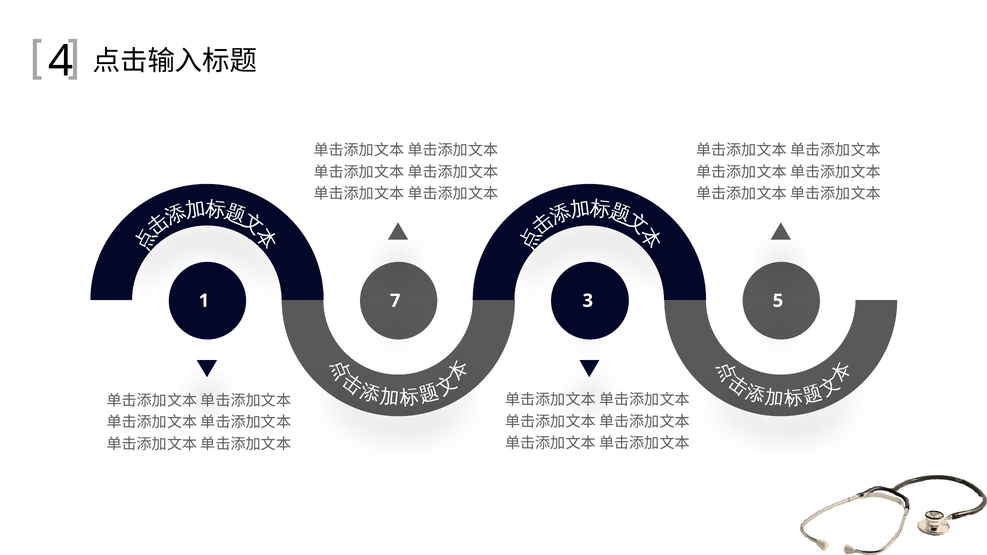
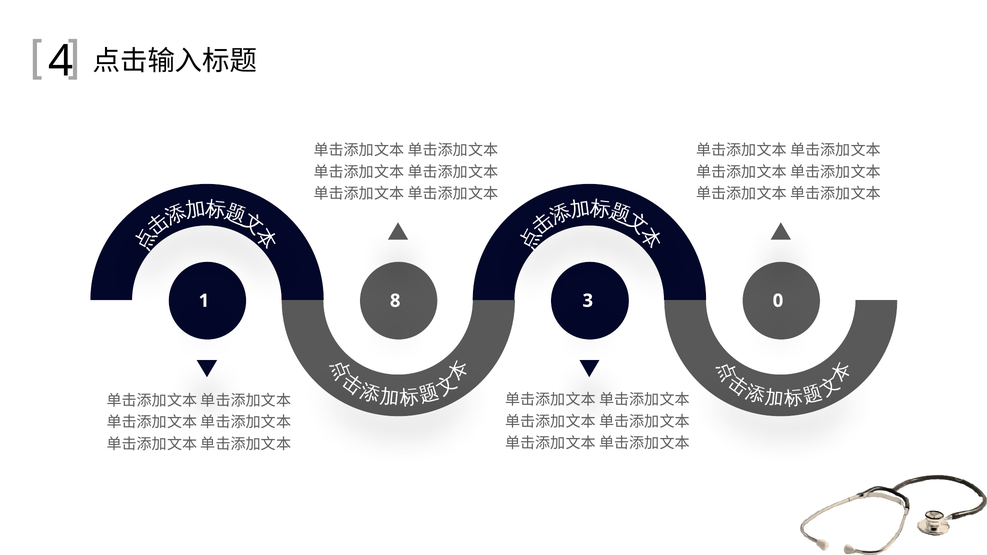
7: 7 -> 8
5: 5 -> 0
